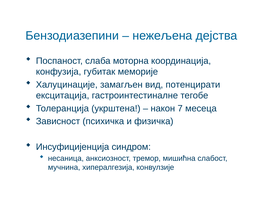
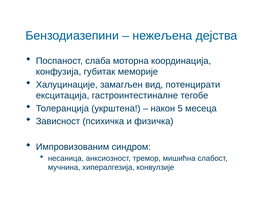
7: 7 -> 5
Инсуфицијенција: Инсуфицијенција -> Импровизованим
